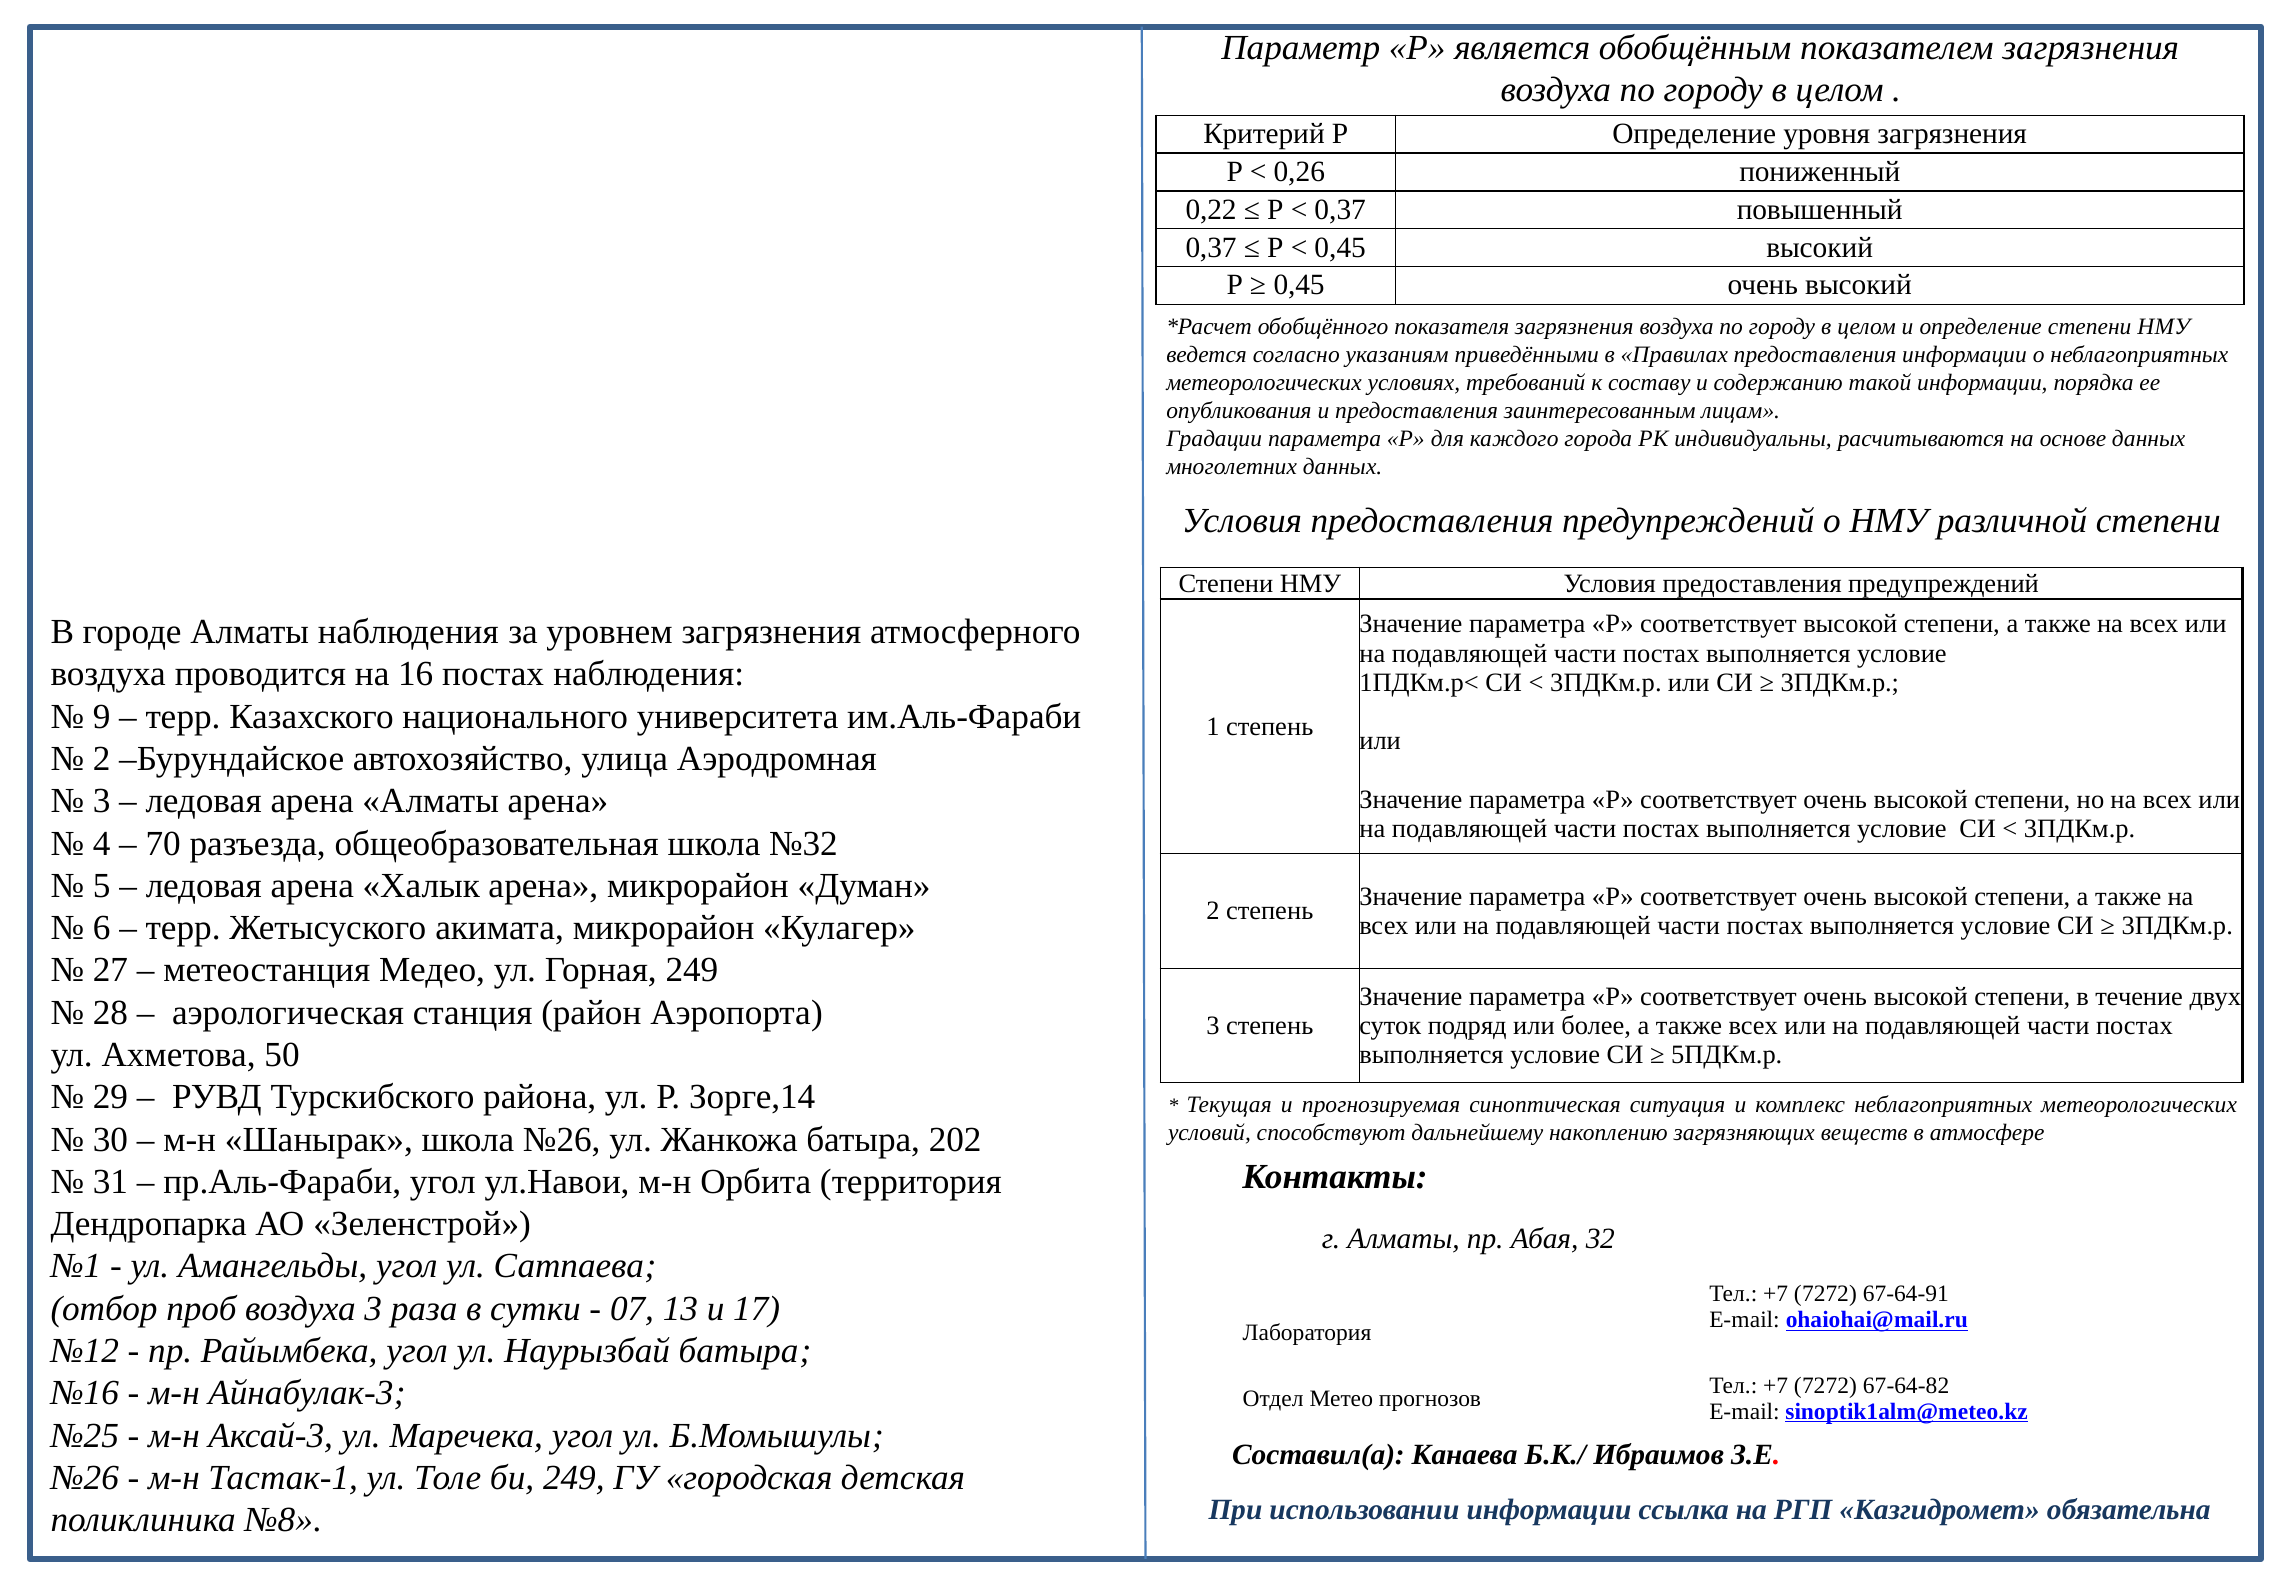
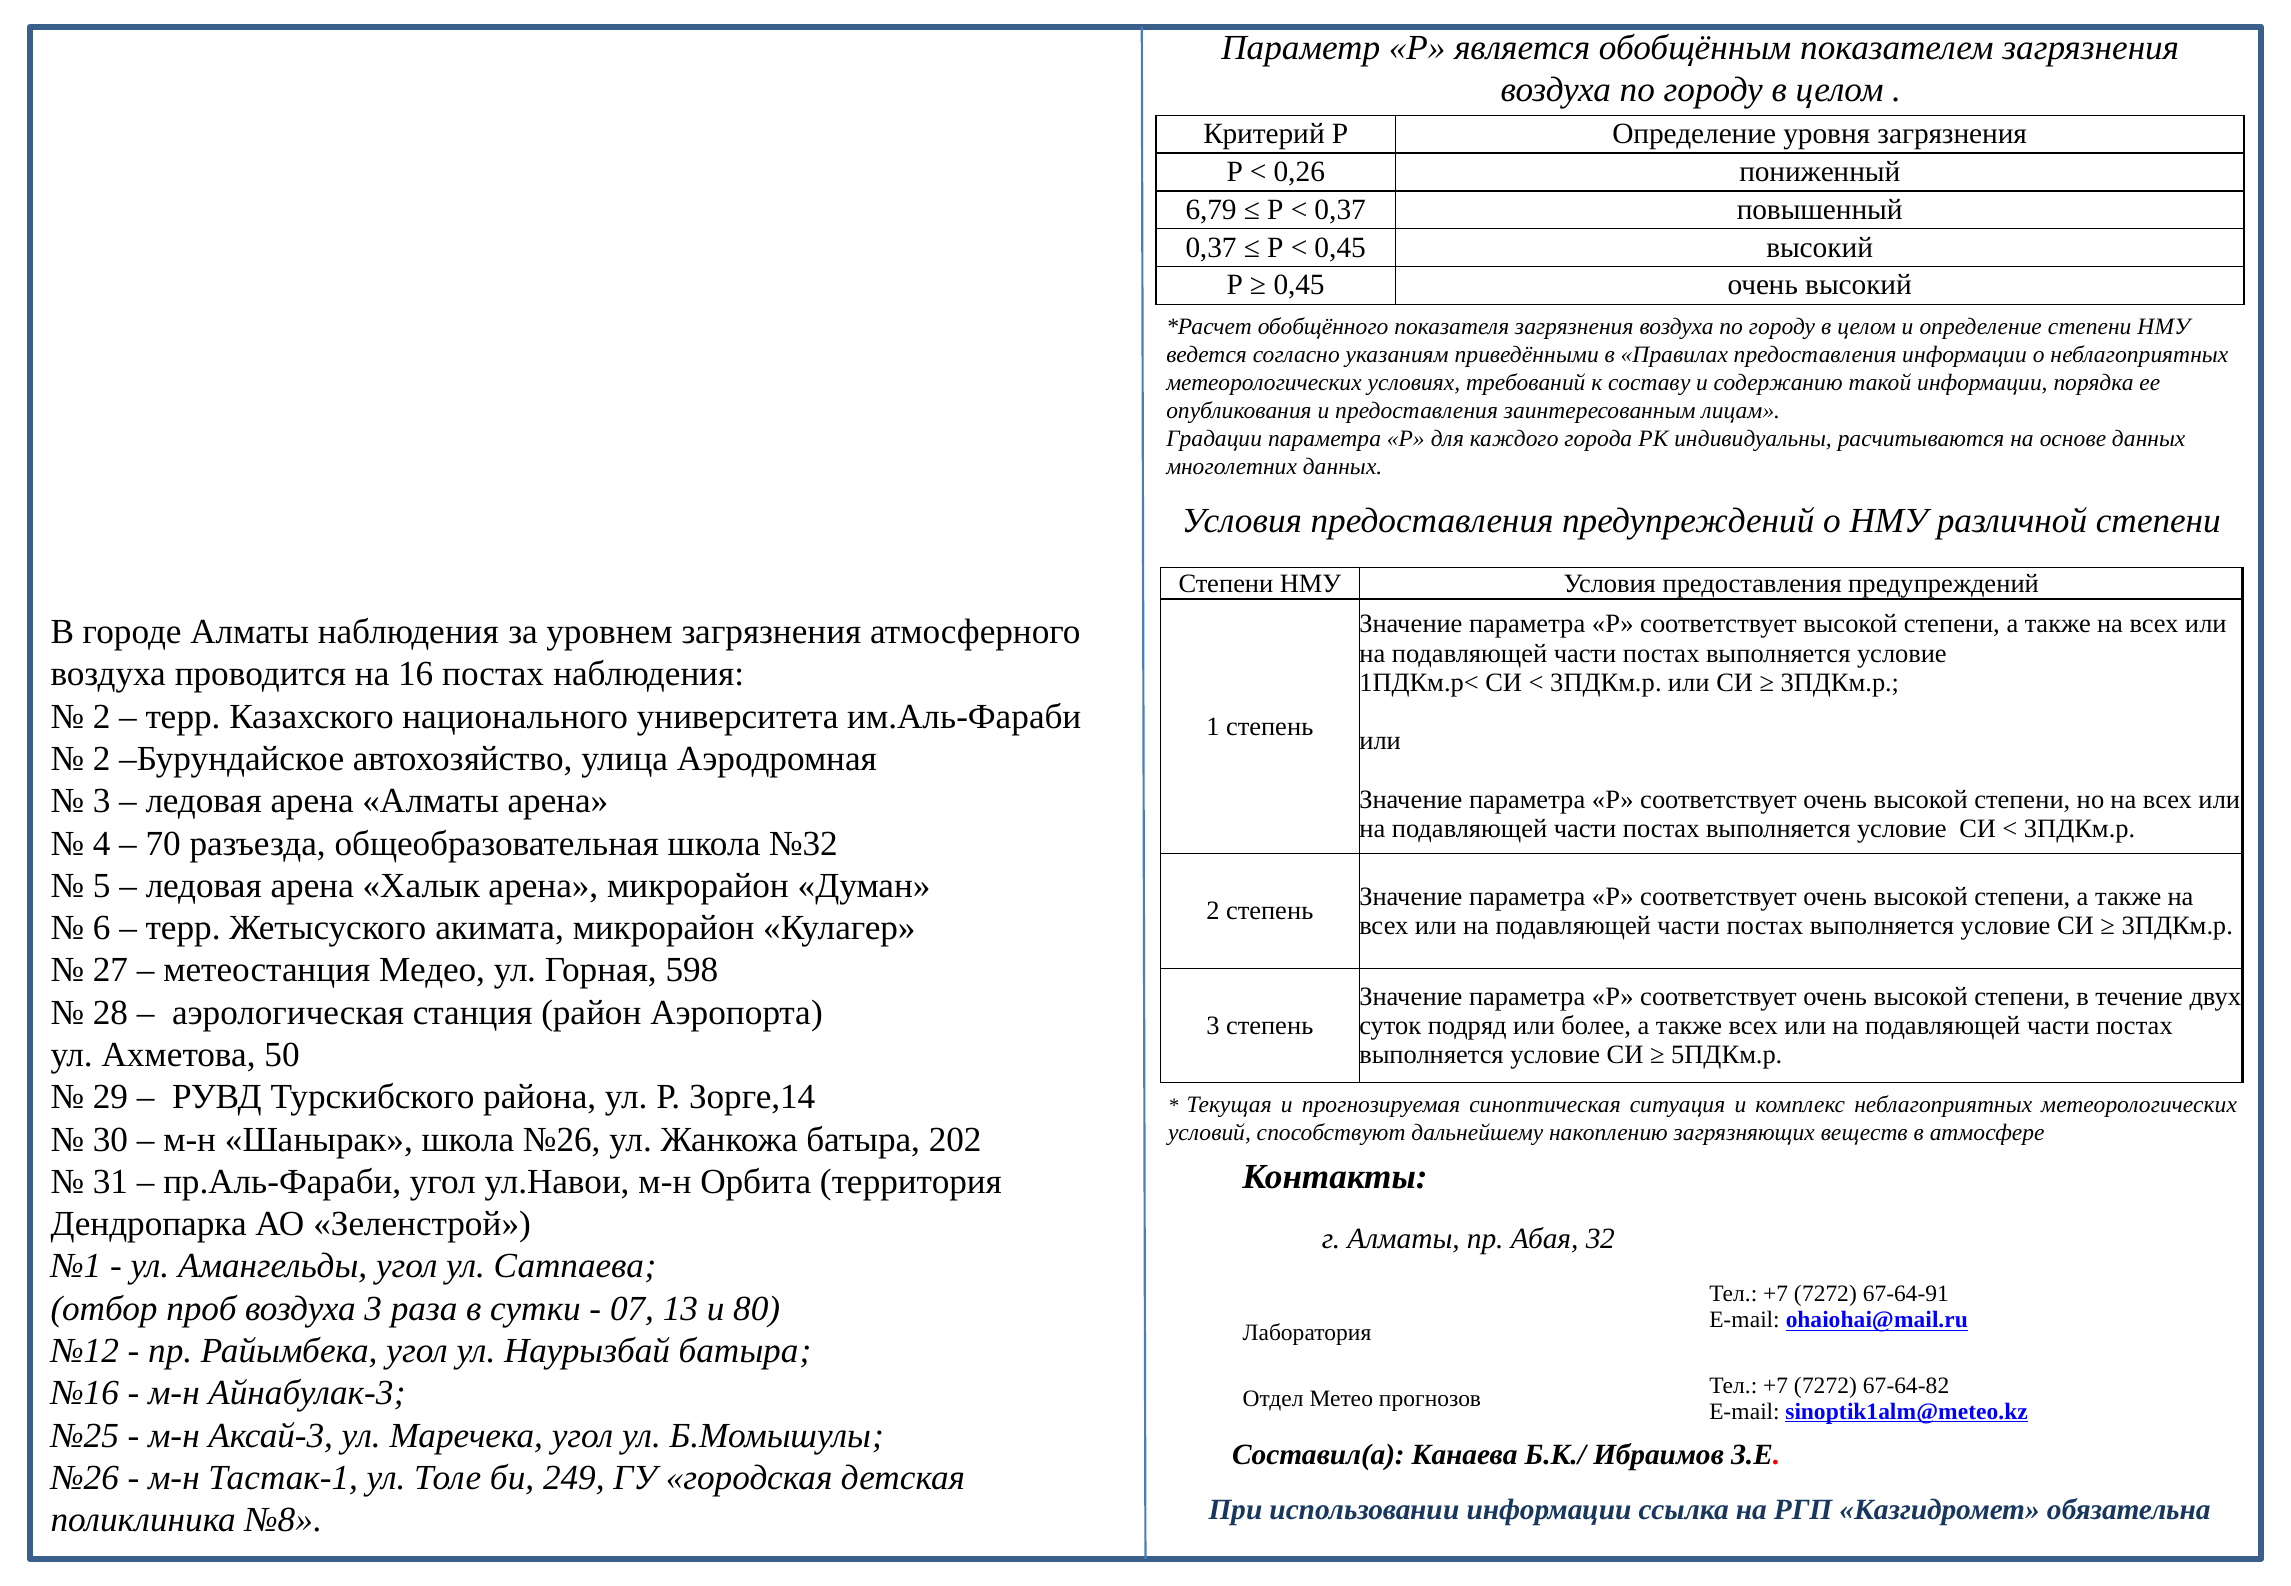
0,22: 0,22 -> 6,79
9 at (102, 717): 9 -> 2
Горная 249: 249 -> 598
17: 17 -> 80
